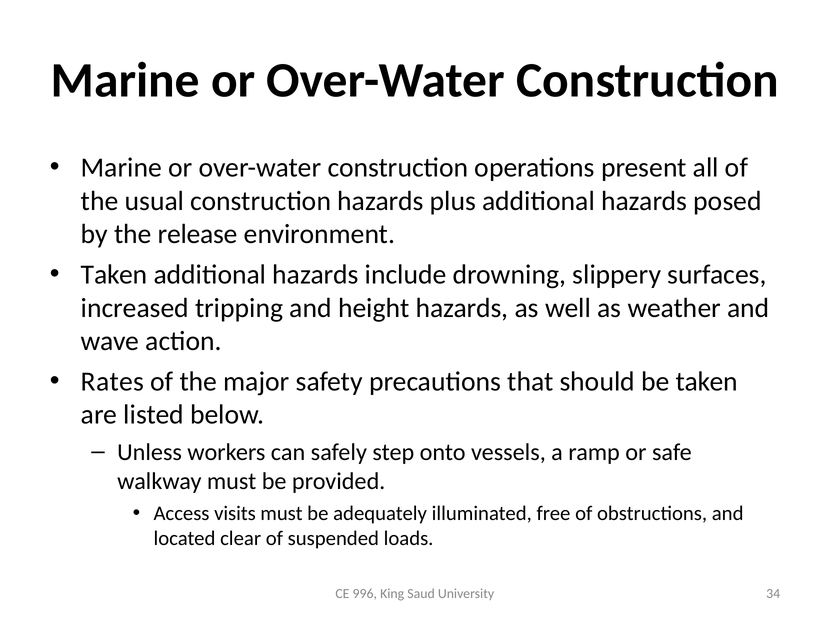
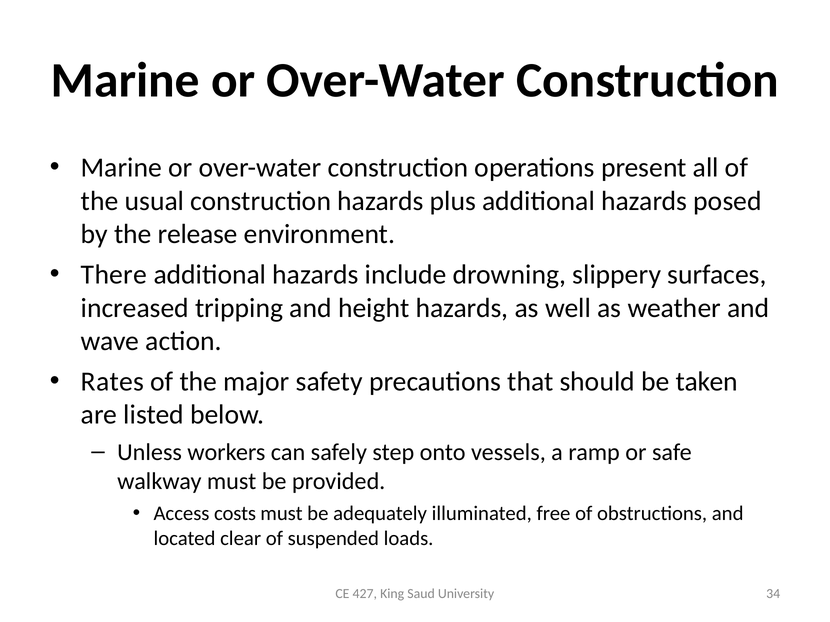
Taken at (114, 275): Taken -> There
visits: visits -> costs
996: 996 -> 427
